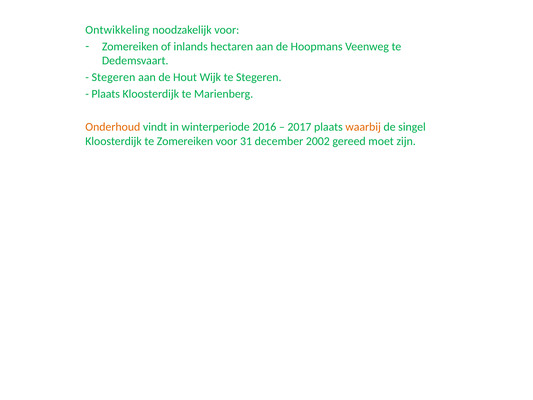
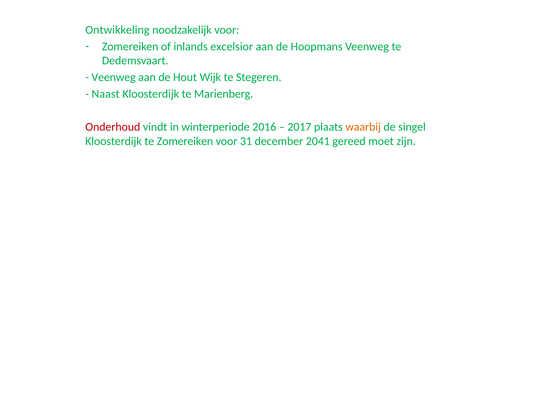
hectaren: hectaren -> excelsior
Stegeren at (113, 77): Stegeren -> Veenweg
Plaats at (106, 94): Plaats -> Naast
Onderhoud colour: orange -> red
2002: 2002 -> 2041
